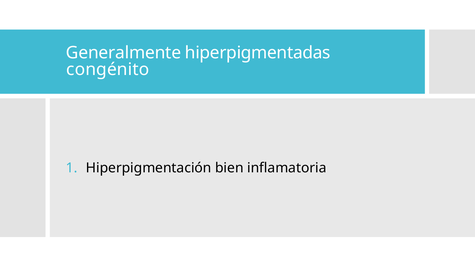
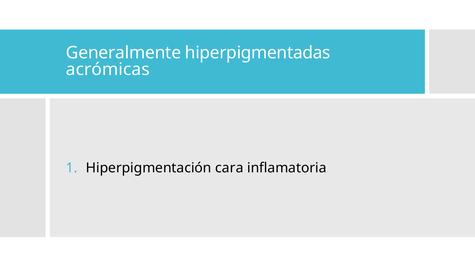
congénito: congénito -> acrómicas
bien: bien -> cara
